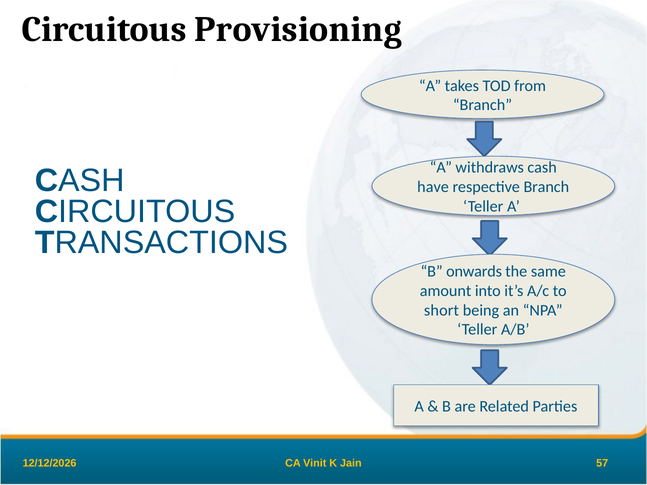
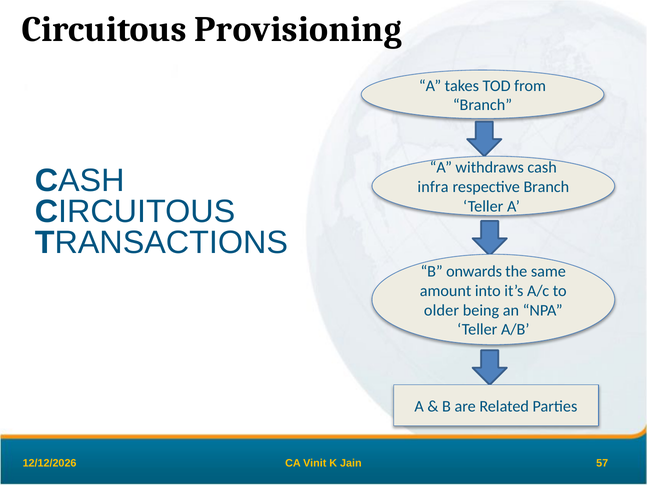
have: have -> infra
short: short -> older
